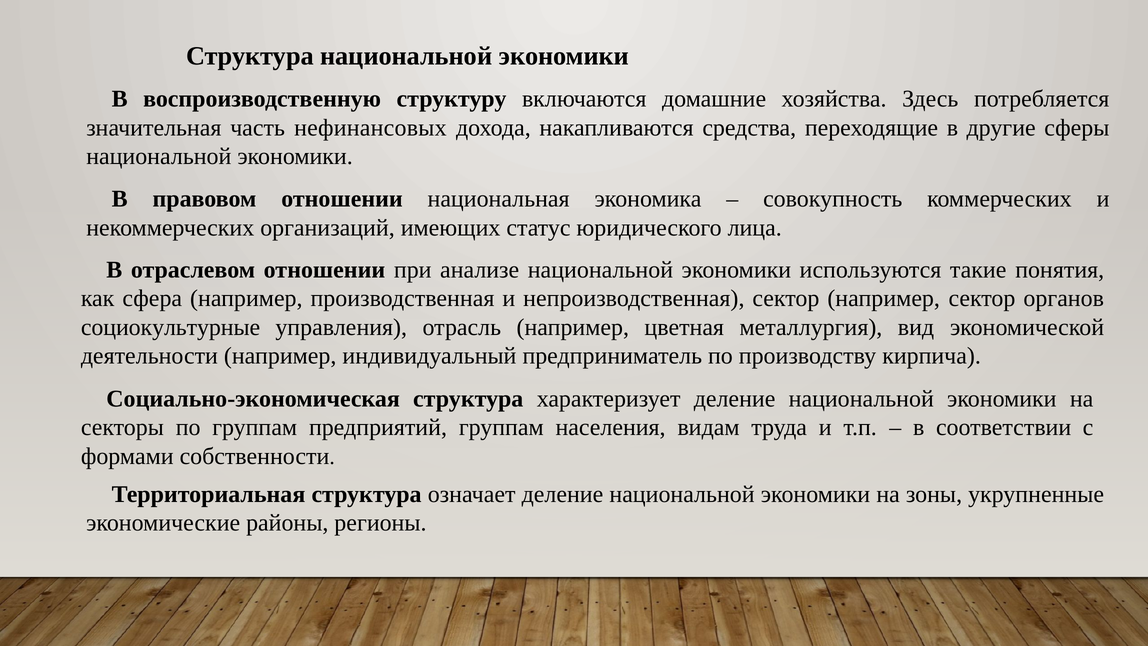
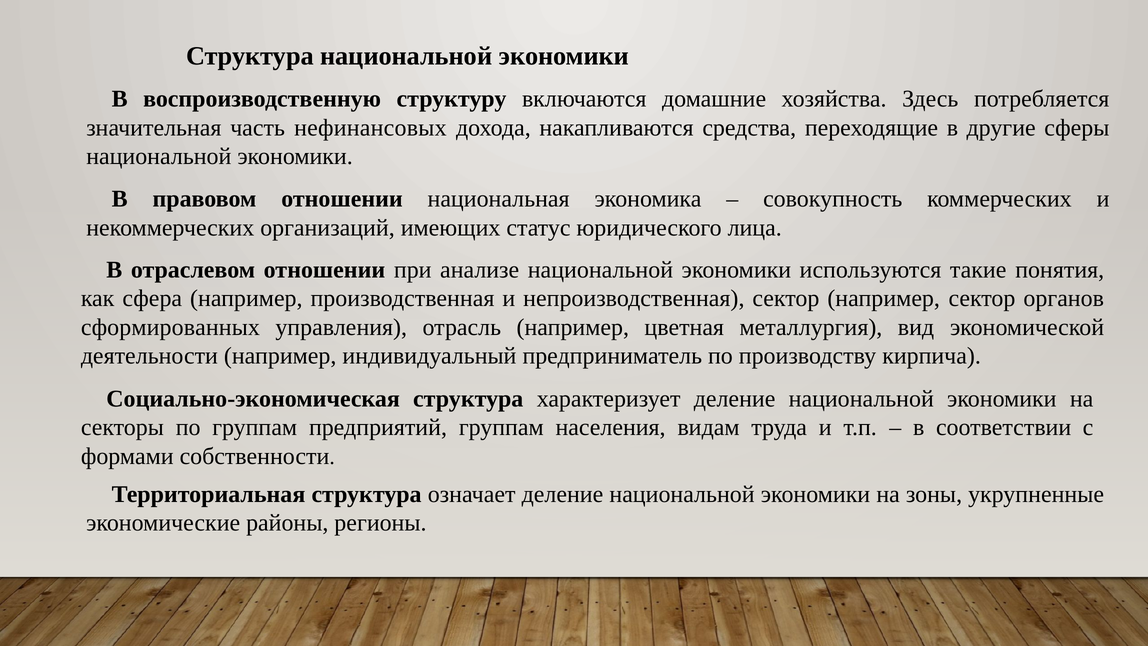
социокультурные: социокультурные -> сформированных
